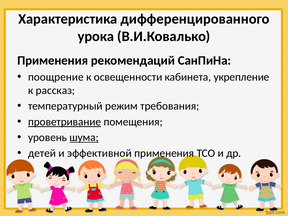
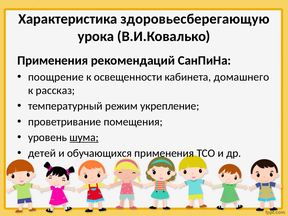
дифференцированного: дифференцированного -> здоровьесберегающую
укрепление: укрепление -> домашнего
требования: требования -> укрепление
проветривание underline: present -> none
эффективной: эффективной -> обучающихся
